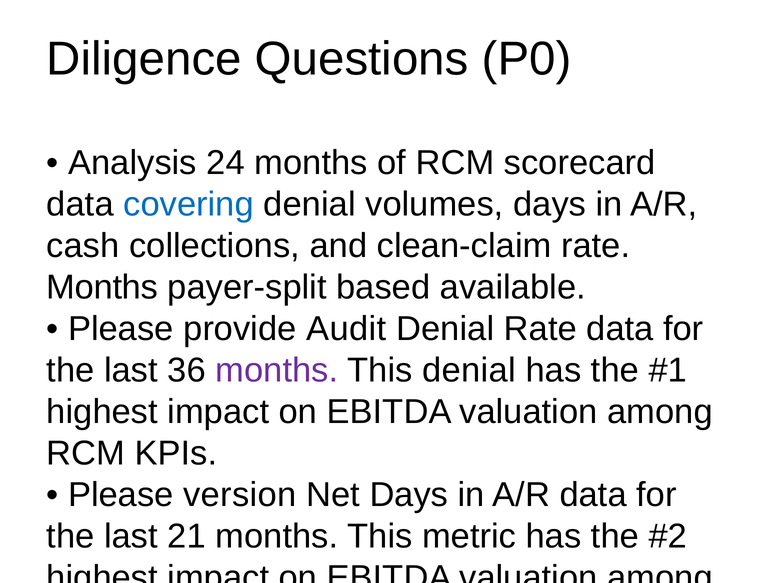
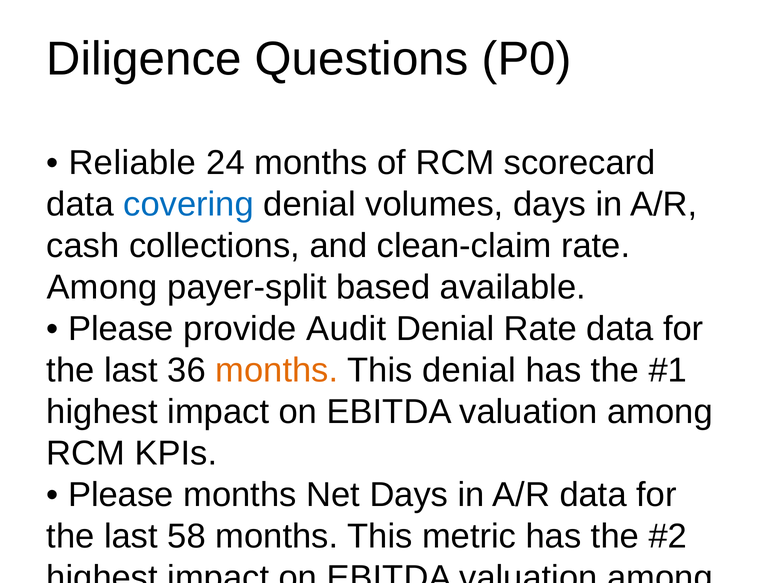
Analysis: Analysis -> Reliable
Months at (102, 287): Months -> Among
months at (277, 370) colour: purple -> orange
Please version: version -> months
21: 21 -> 58
